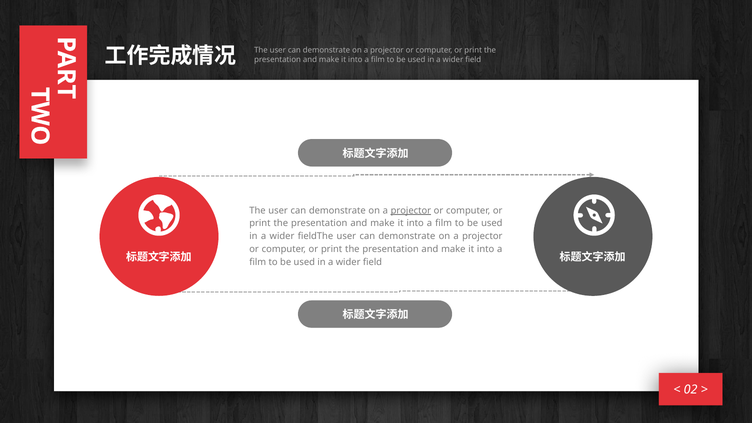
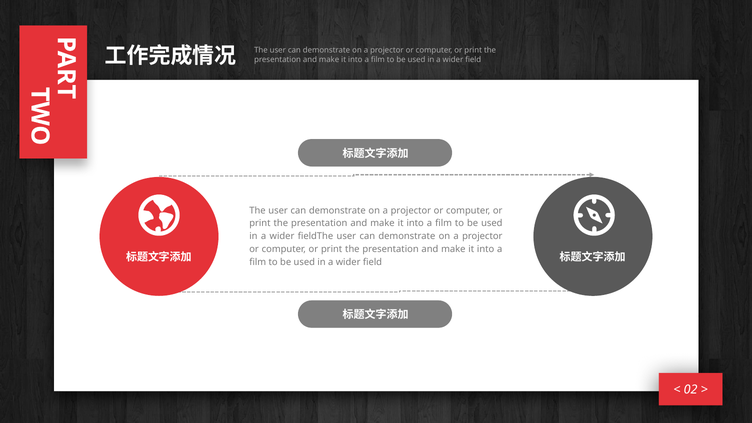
projector at (411, 210) underline: present -> none
